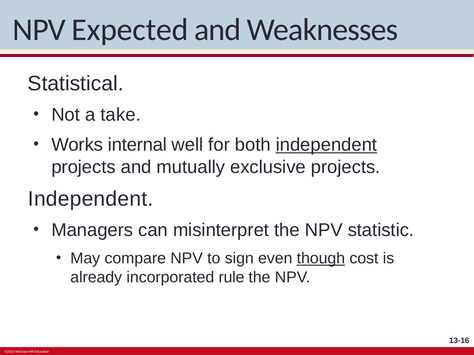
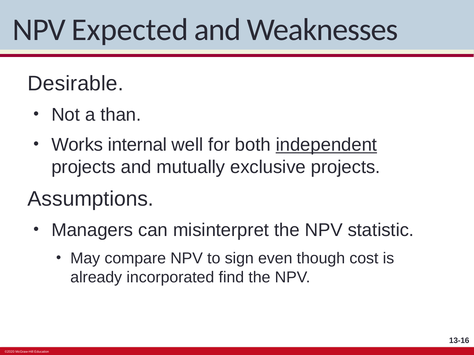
Statistical: Statistical -> Desirable
take: take -> than
Independent at (91, 199): Independent -> Assumptions
though underline: present -> none
rule: rule -> find
